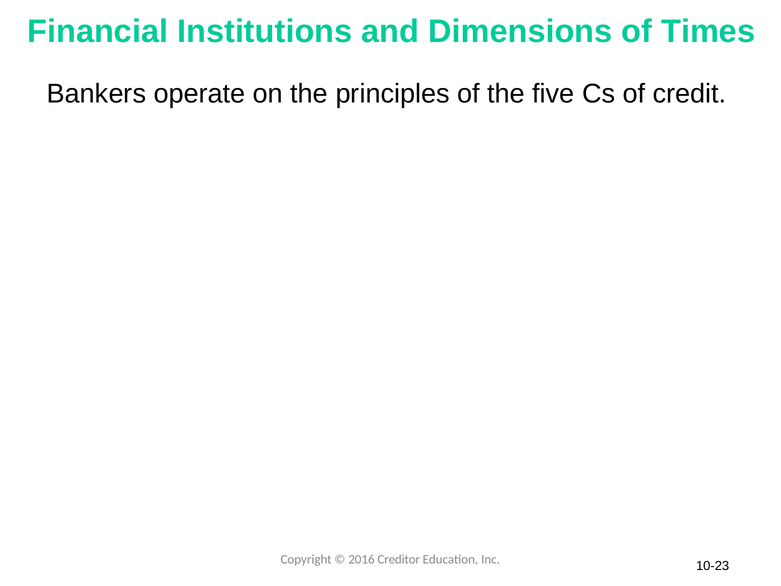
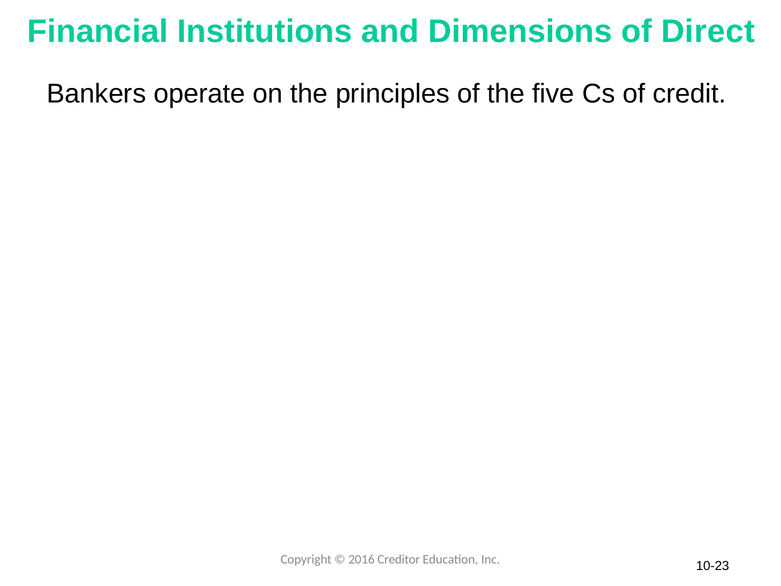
Times: Times -> Direct
